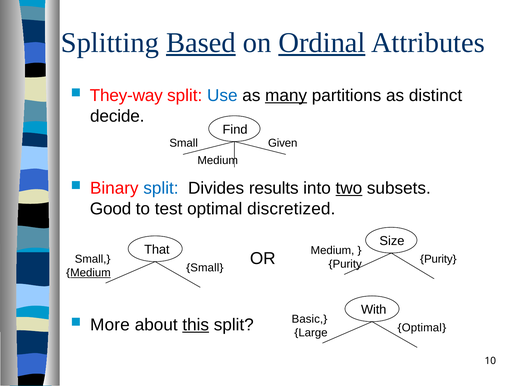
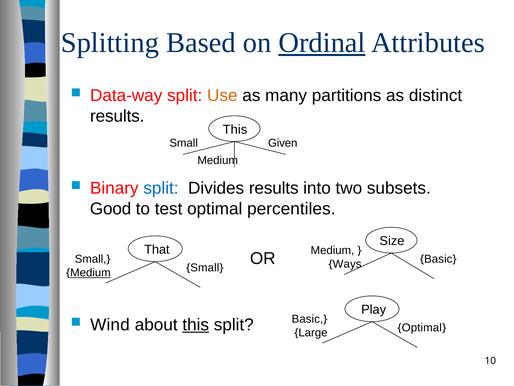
Based underline: present -> none
They-way: They-way -> Data-way
Use colour: blue -> orange
many underline: present -> none
decide at (117, 116): decide -> results
Find at (235, 129): Find -> This
two underline: present -> none
discretized: discretized -> percentiles
Purity at (438, 259): Purity -> Basic
Purity at (347, 264): Purity -> Ways
With: With -> Play
More: More -> Wind
